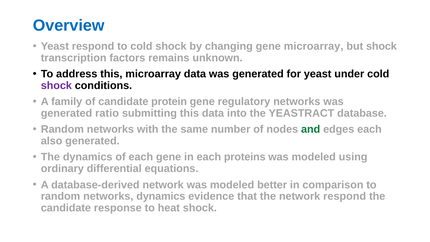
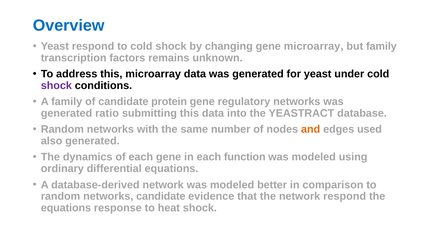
but shock: shock -> family
and colour: green -> orange
edges each: each -> used
proteins: proteins -> function
networks dynamics: dynamics -> candidate
candidate at (66, 208): candidate -> equations
